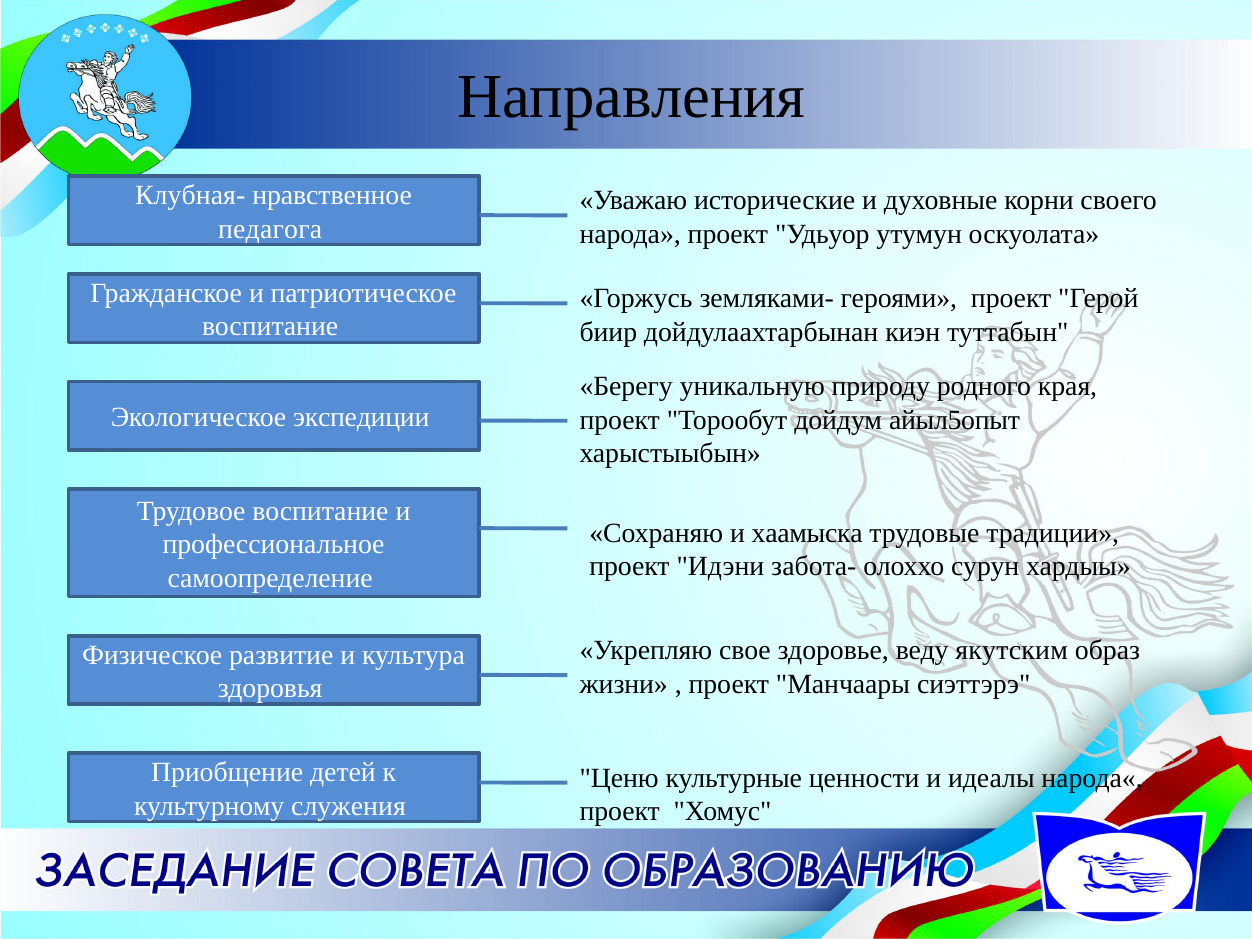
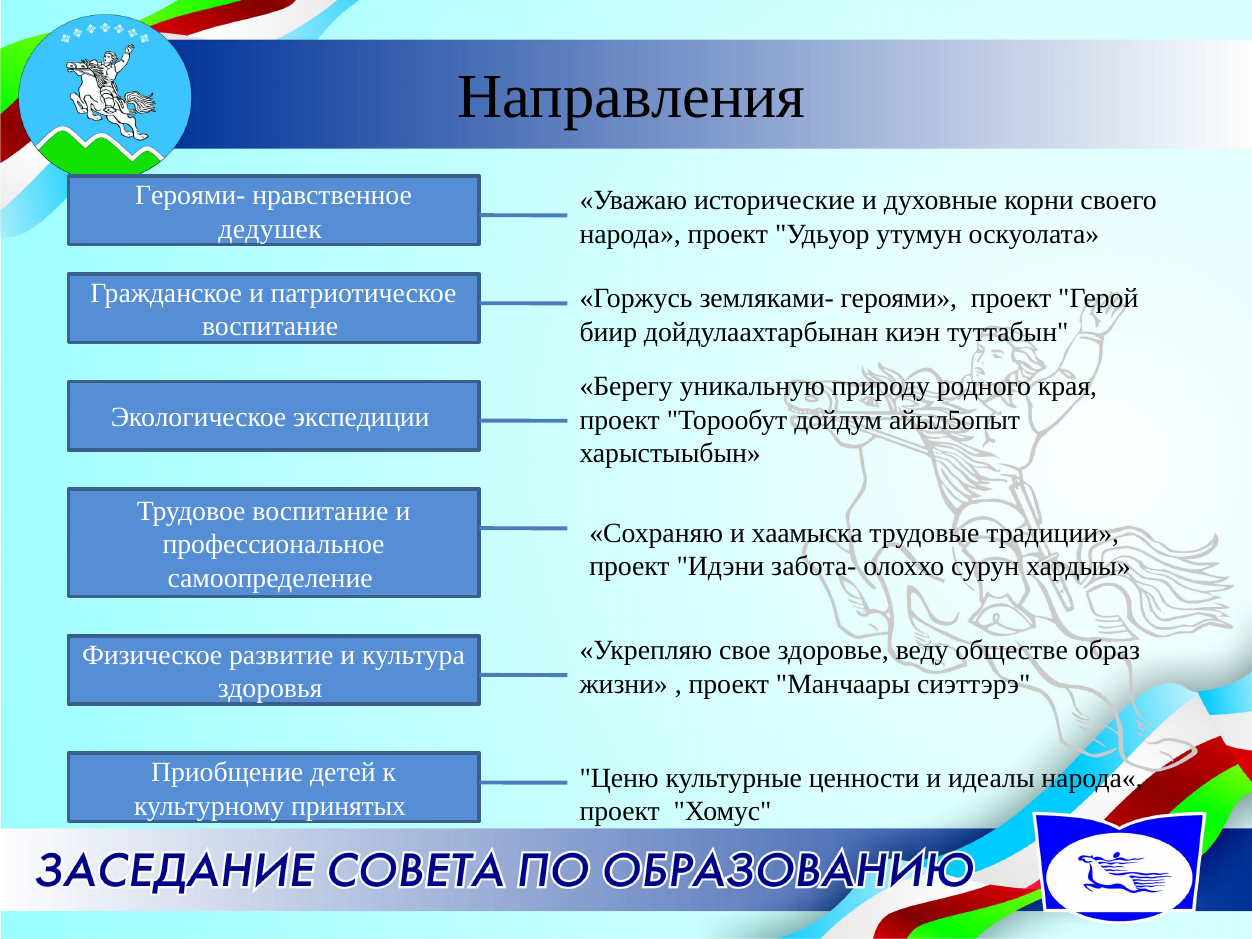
Клубная-: Клубная- -> Героями-
педагога: педагога -> дедушек
якутским: якутским -> обществе
служения: служения -> принятых
